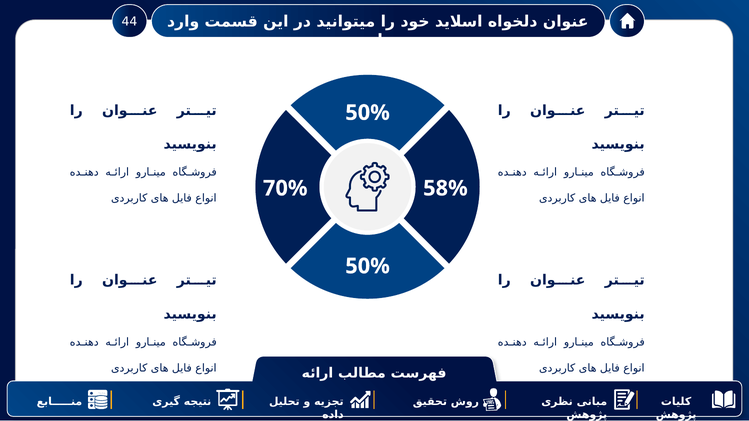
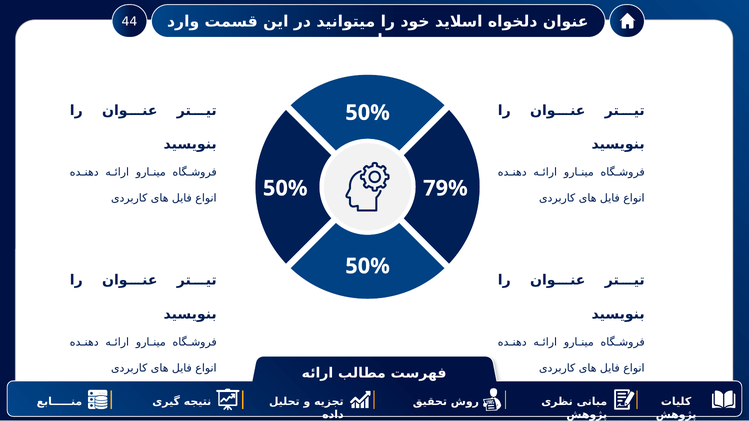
70% at (285, 188): 70% -> 50%
58%: 58% -> 79%
